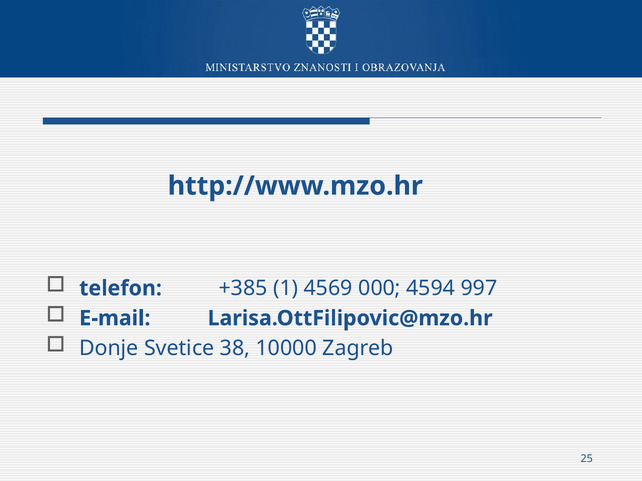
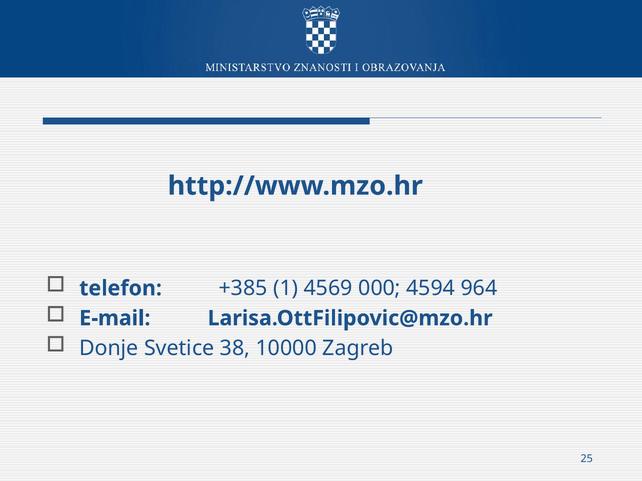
997: 997 -> 964
